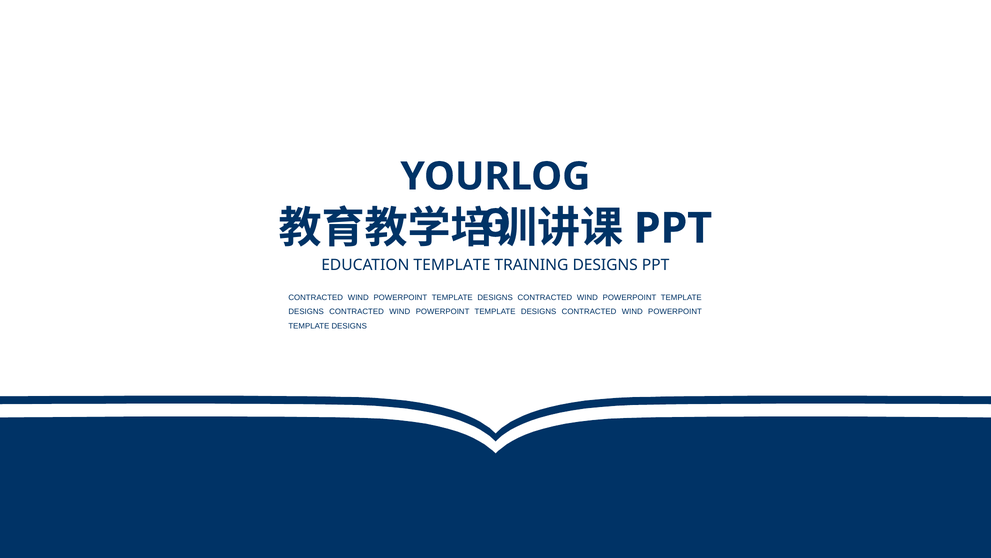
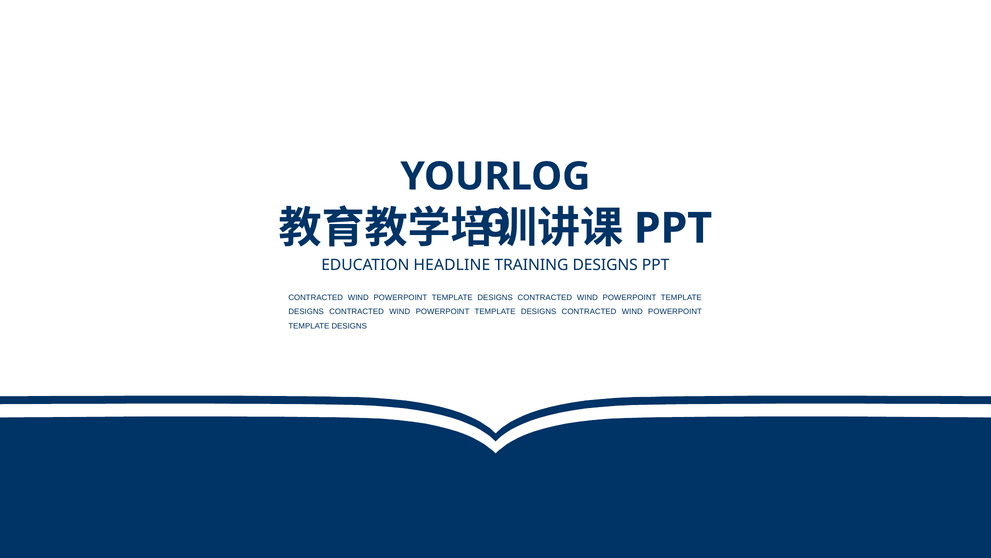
EDUCATION TEMPLATE: TEMPLATE -> HEADLINE
